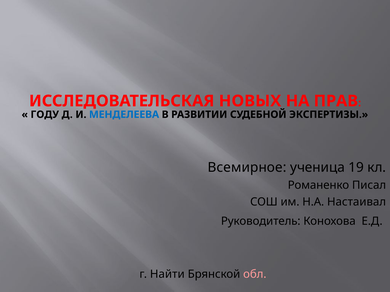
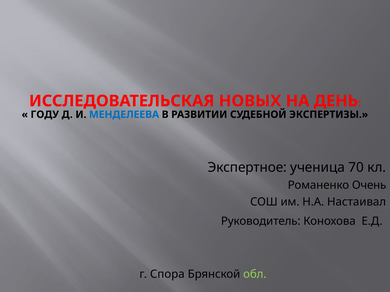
ПРАВ: ПРАВ -> ДЕНЬ
Всемирное: Всемирное -> Экспертное
19: 19 -> 70
Писал: Писал -> Очень
Найти: Найти -> Спора
обл colour: pink -> light green
